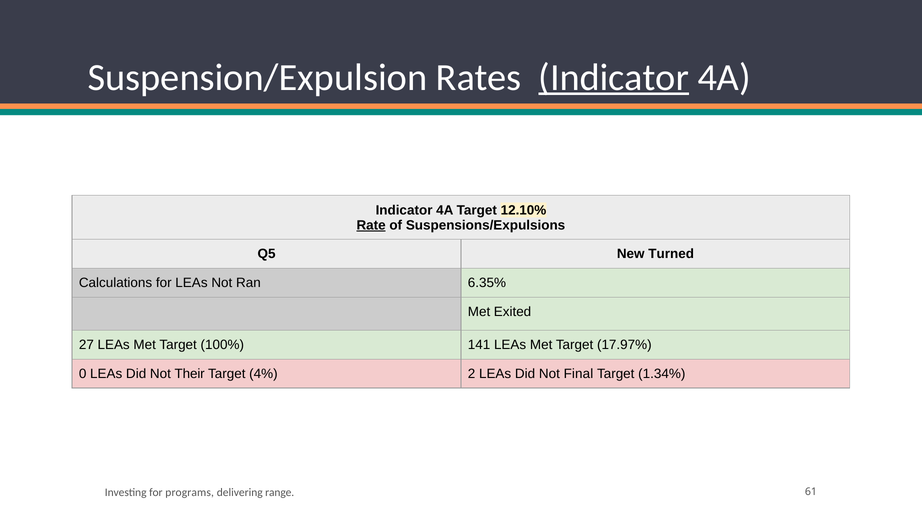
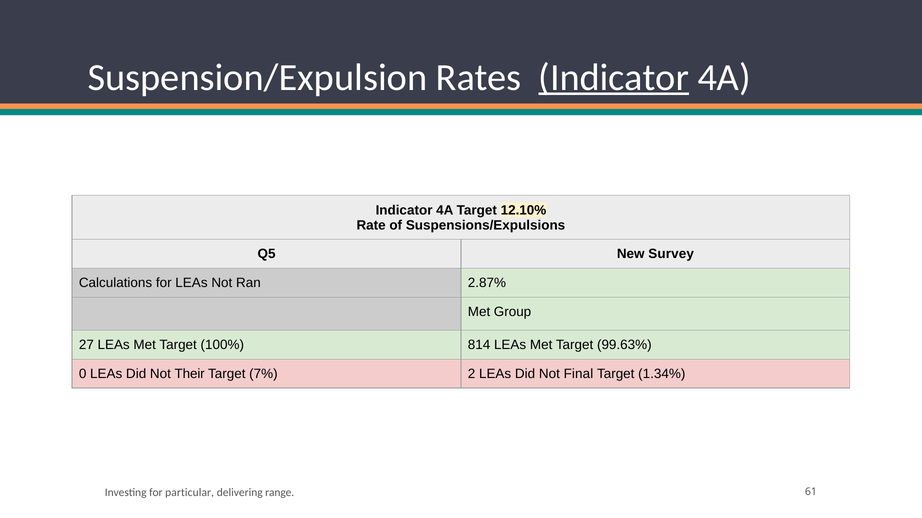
Rate underline: present -> none
Turned: Turned -> Survey
6.35%: 6.35% -> 2.87%
Exited: Exited -> Group
141: 141 -> 814
17.97%: 17.97% -> 99.63%
4%: 4% -> 7%
programs: programs -> particular
